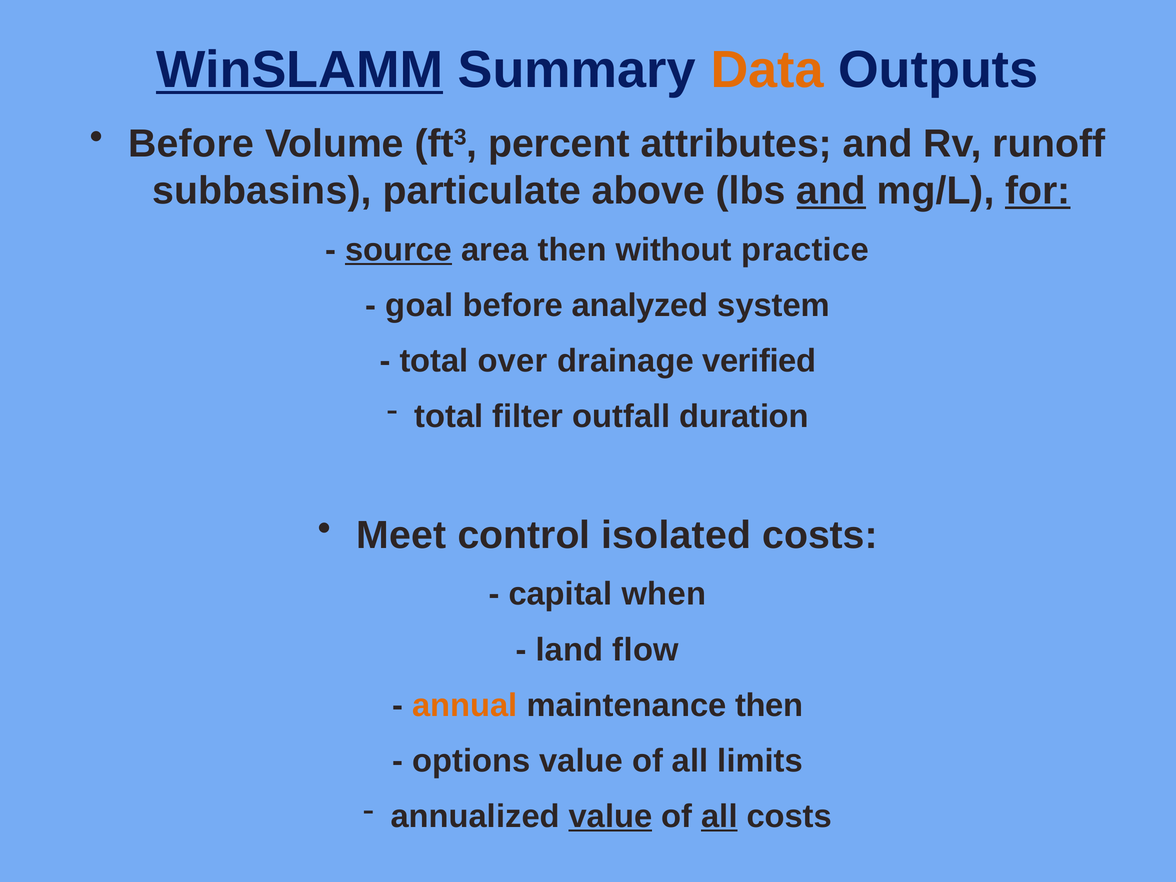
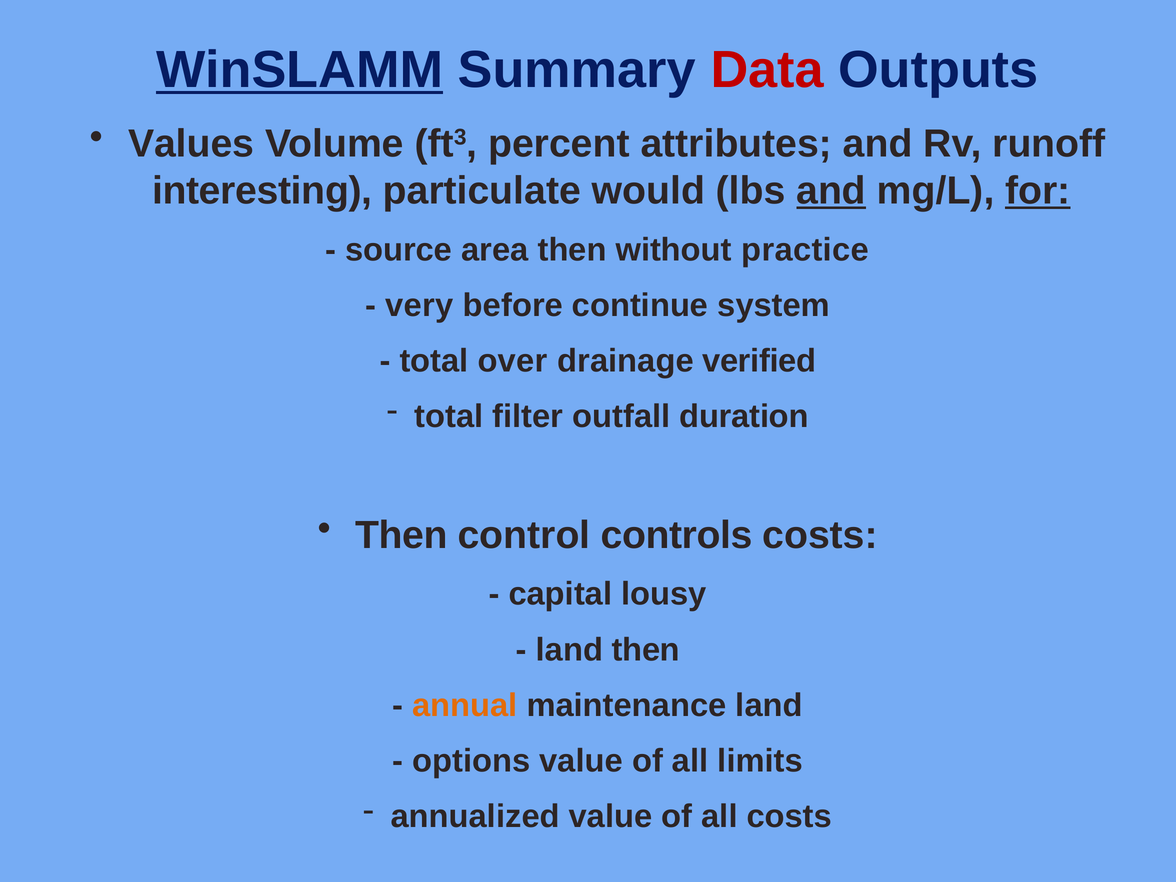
Data colour: orange -> red
Before at (191, 144): Before -> Values
subbasins: subbasins -> interesting
above: above -> would
source underline: present -> none
goal: goal -> very
analyzed: analyzed -> continue
Meet at (401, 535): Meet -> Then
control isolated: isolated -> controls
when: when -> lousy
land flow: flow -> then
maintenance then: then -> land
value at (610, 816) underline: present -> none
all at (719, 816) underline: present -> none
